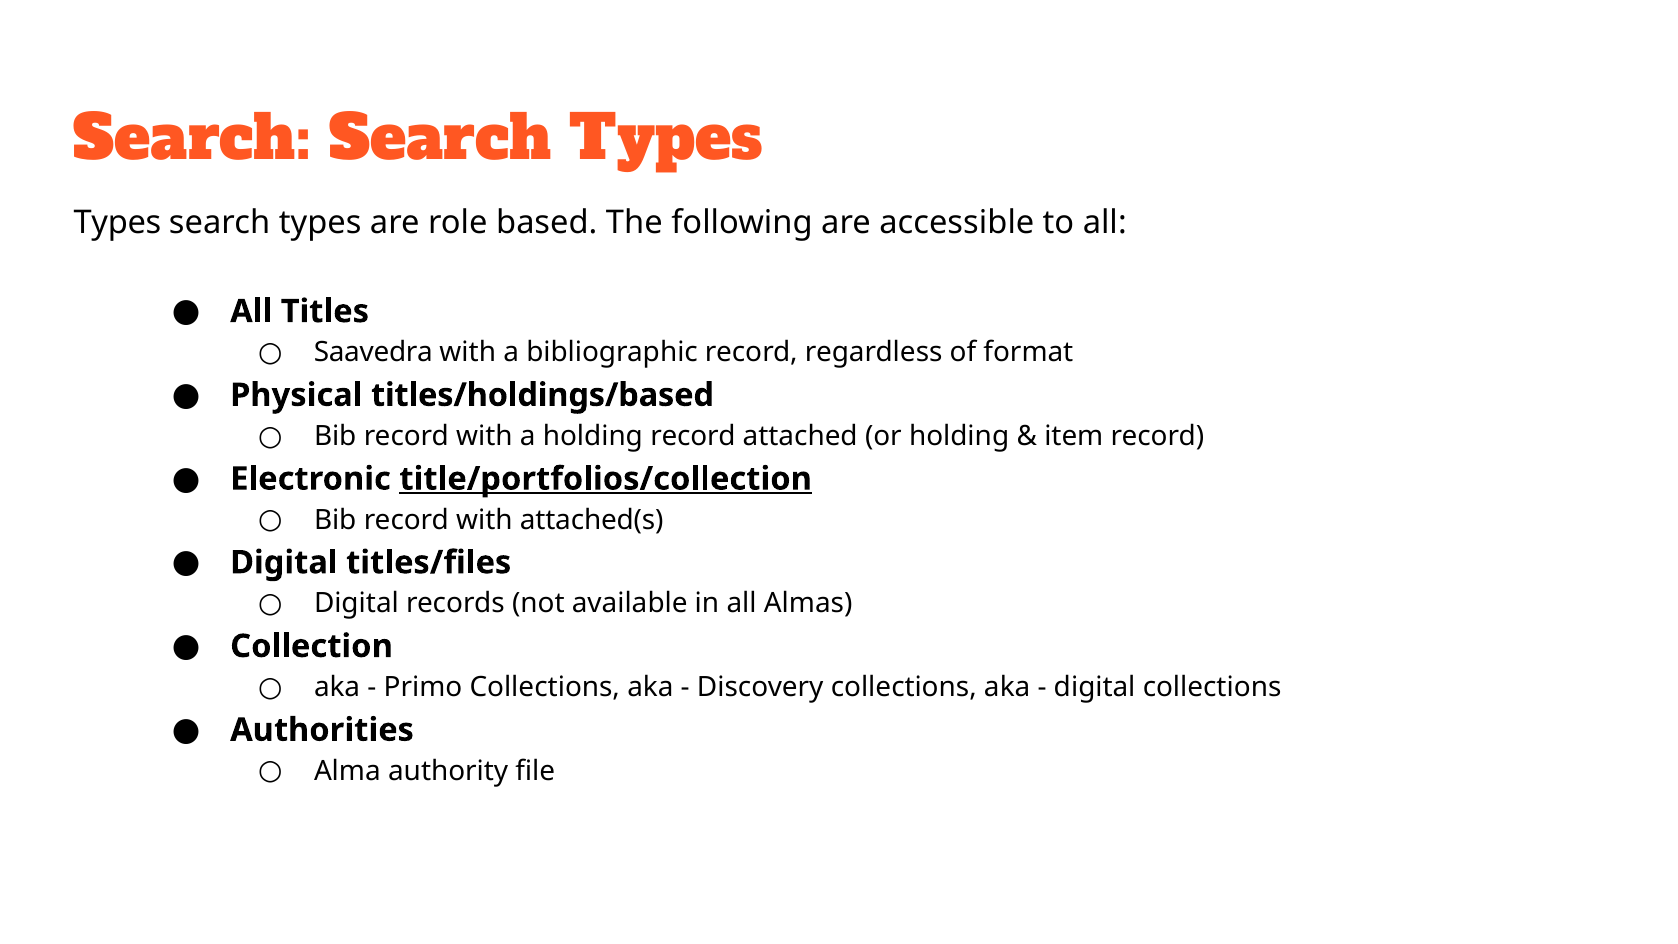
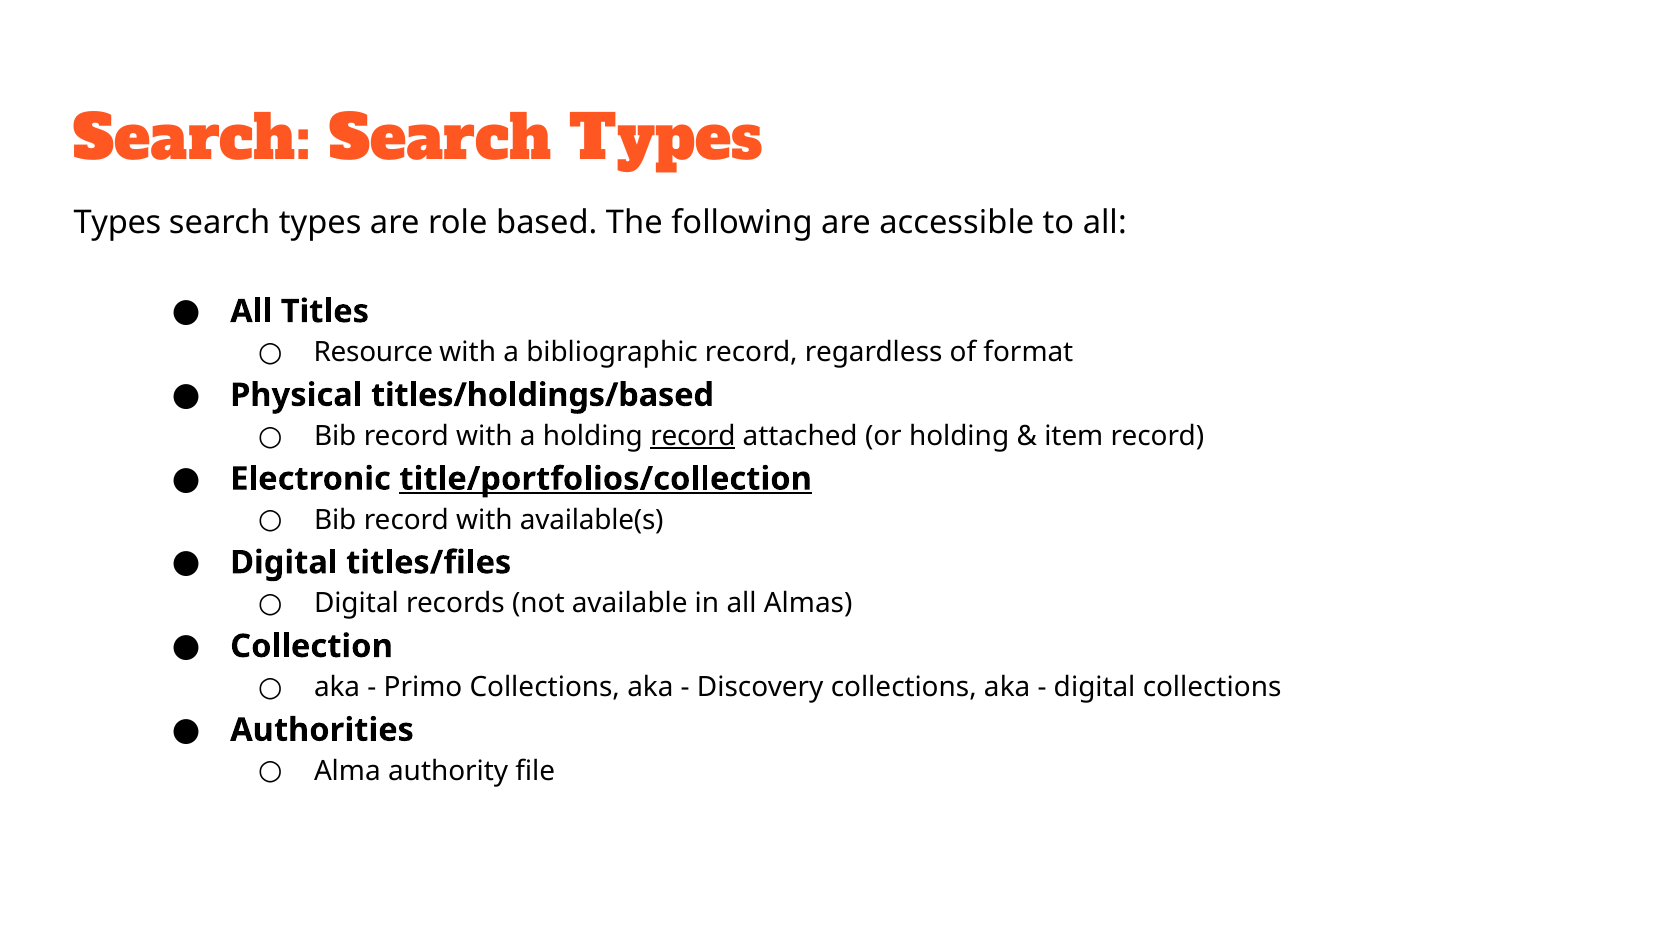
Saavedra: Saavedra -> Resource
record at (693, 436) underline: none -> present
attached(s: attached(s -> available(s
